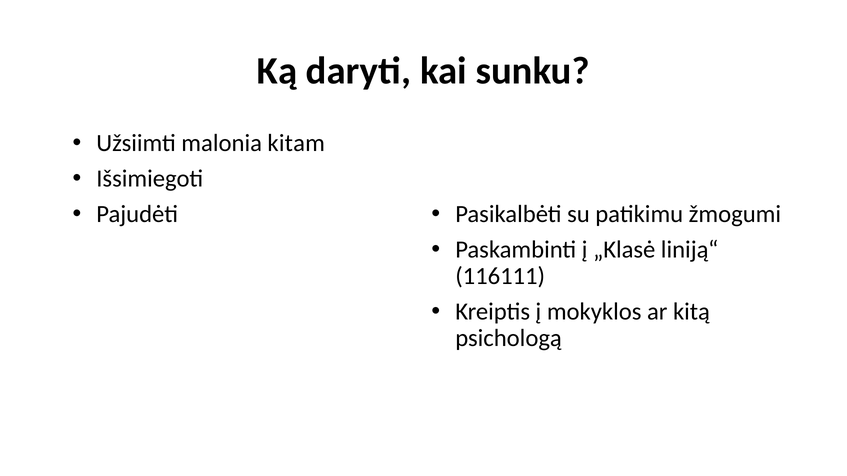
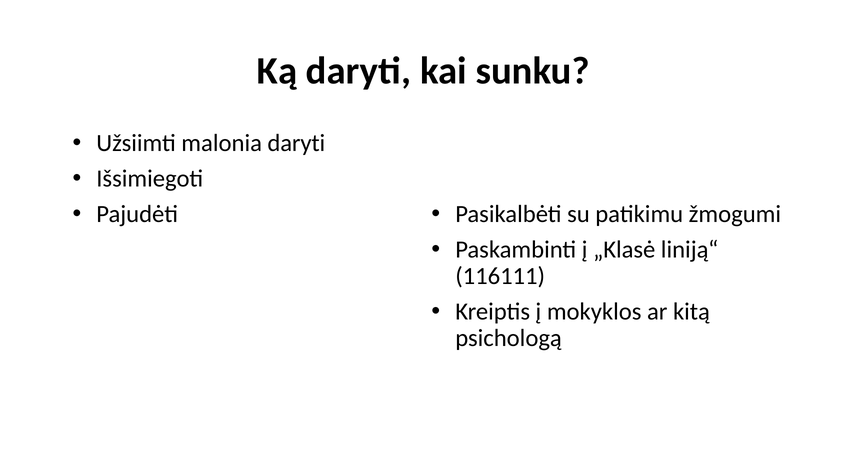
malonia kitam: kitam -> daryti
